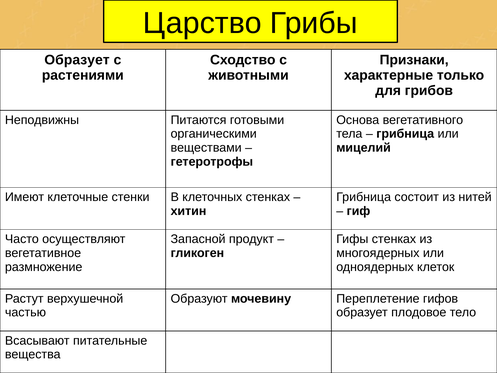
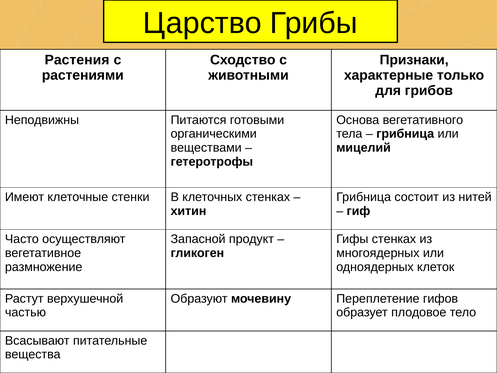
Образует at (77, 60): Образует -> Растения
